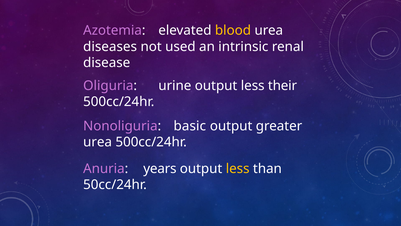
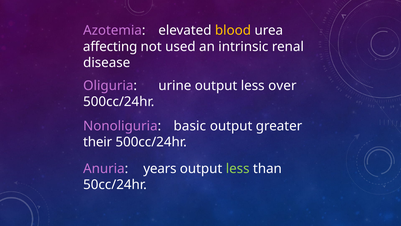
diseases: diseases -> affecting
their: their -> over
urea at (98, 142): urea -> their
less at (238, 168) colour: yellow -> light green
